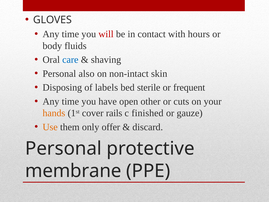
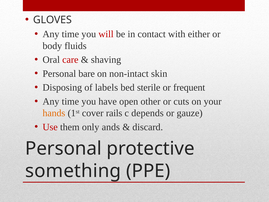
hours: hours -> either
care colour: blue -> red
also: also -> bare
finished: finished -> depends
Use colour: orange -> red
offer: offer -> ands
membrane: membrane -> something
